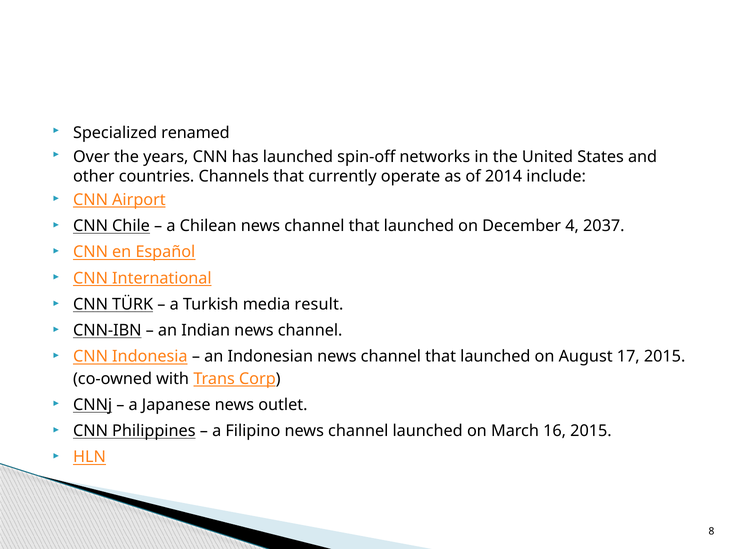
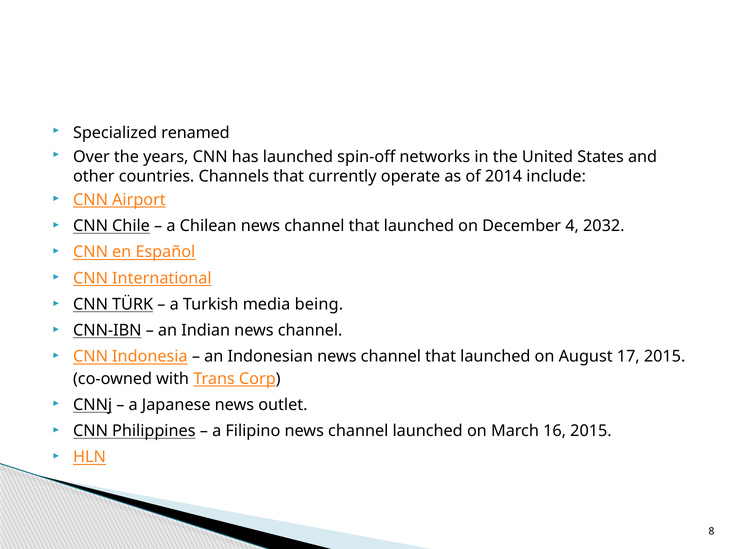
2037: 2037 -> 2032
result: result -> being
